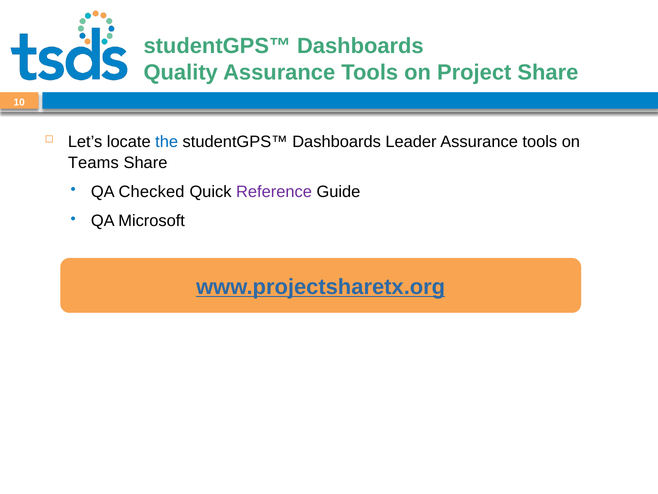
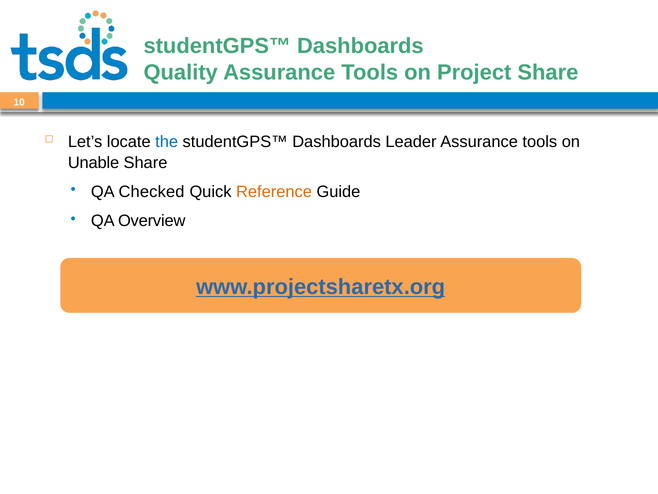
Teams: Teams -> Unable
Reference colour: purple -> orange
Microsoft: Microsoft -> Overview
